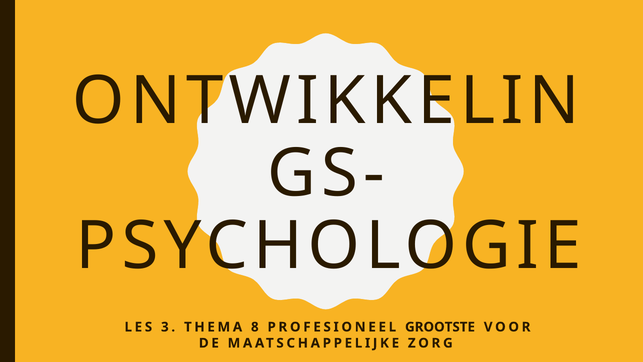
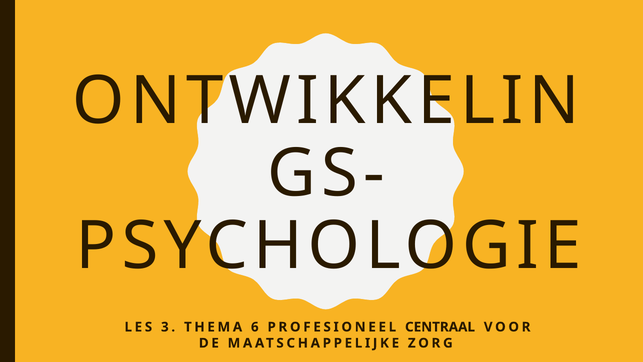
8: 8 -> 6
GROOTSTE: GROOTSTE -> CENTRAAL
